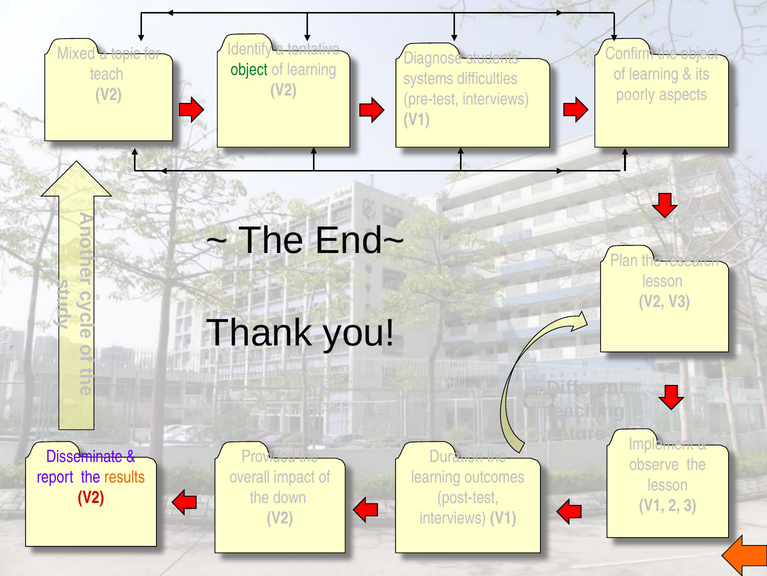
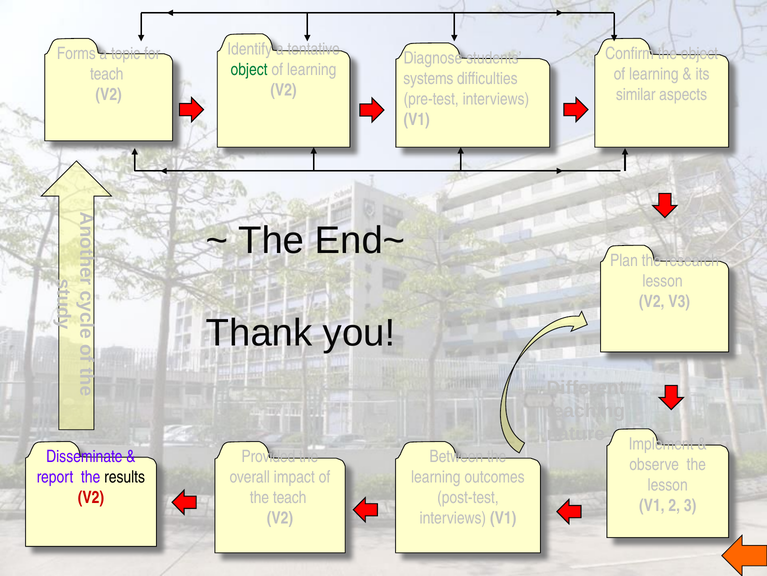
Mixed: Mixed -> Forms
poorly: poorly -> similar
Duration: Duration -> Between
results colour: orange -> black
the down: down -> teach
